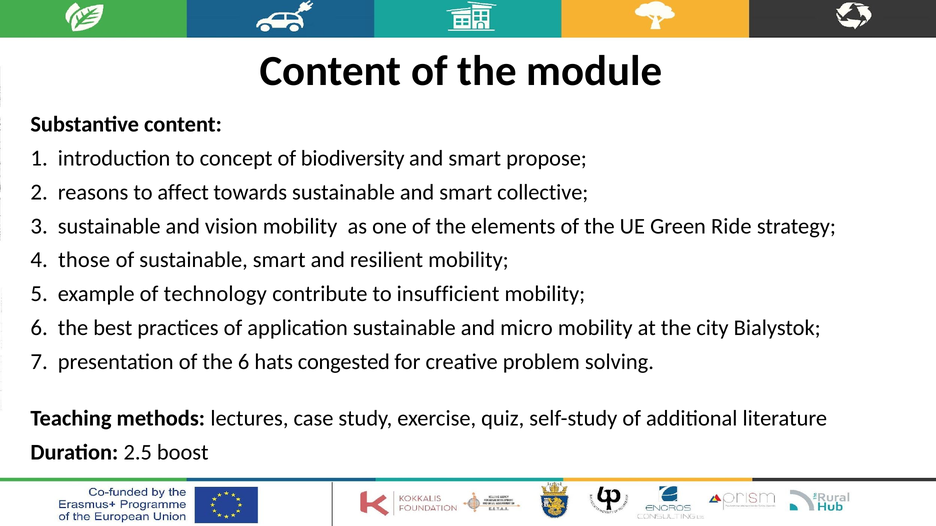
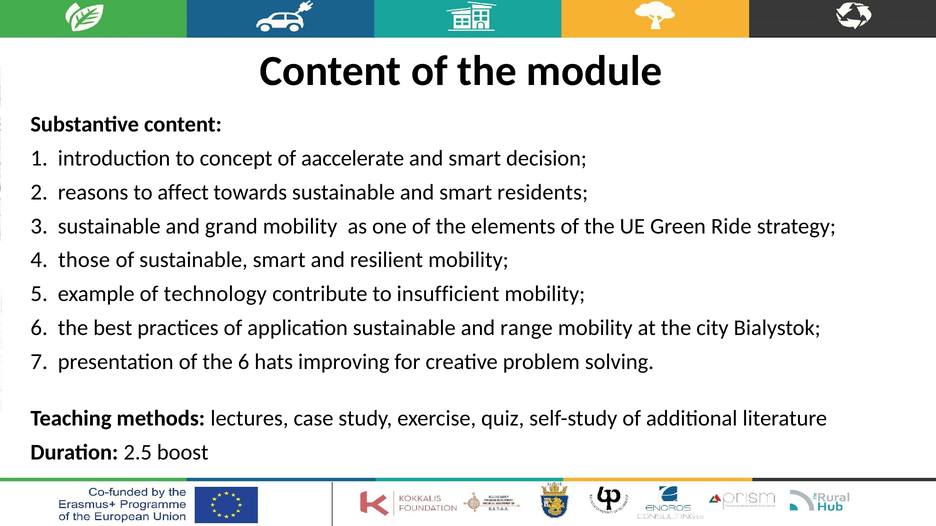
biodiversity: biodiversity -> aaccelerate
propose: propose -> decision
collective: collective -> residents
vision: vision -> grand
micro: micro -> range
congested: congested -> improving
